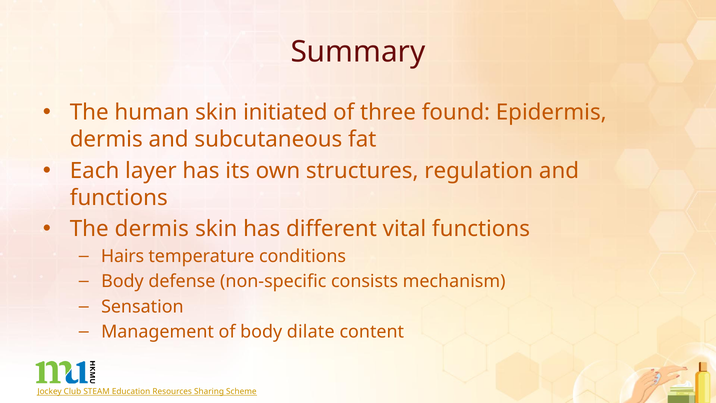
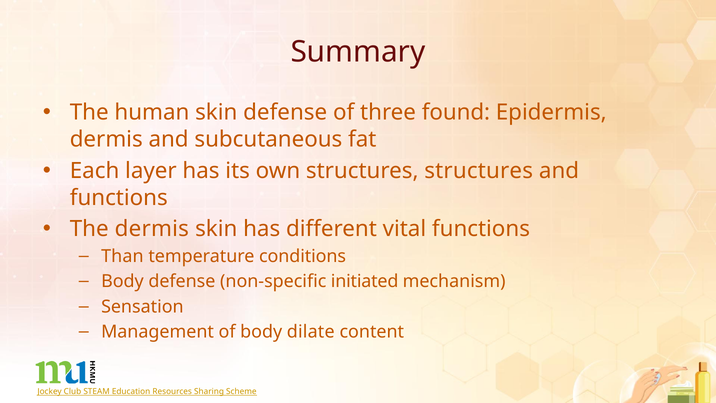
skin initiated: initiated -> defense
structures regulation: regulation -> structures
Hairs: Hairs -> Than
consists: consists -> initiated
